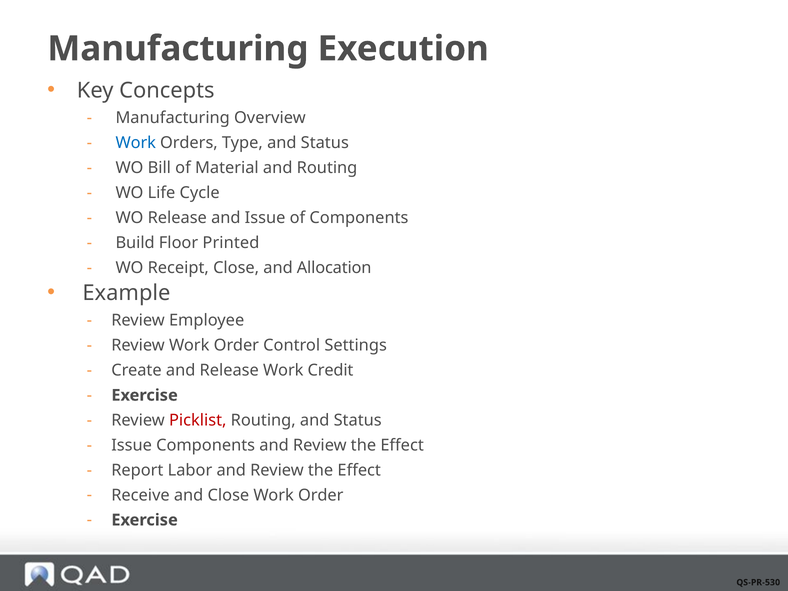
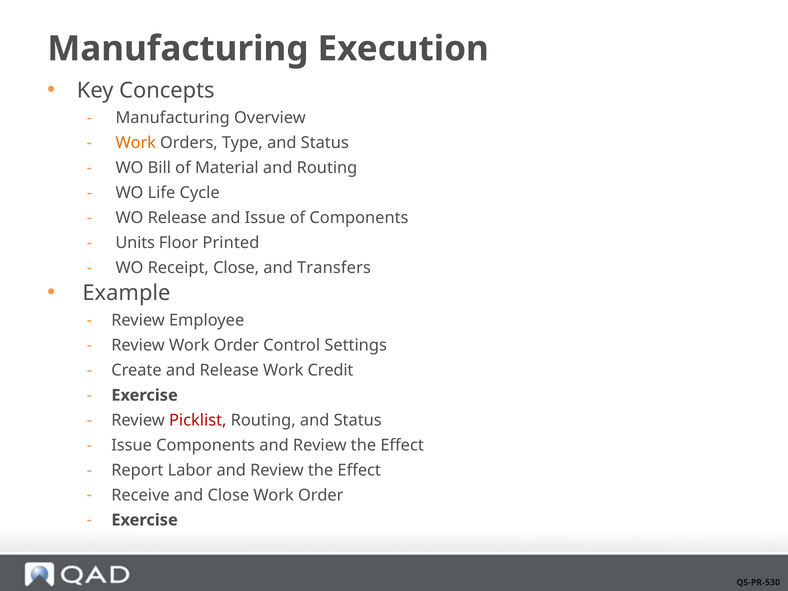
Work at (136, 143) colour: blue -> orange
Build: Build -> Units
Allocation: Allocation -> Transfers
